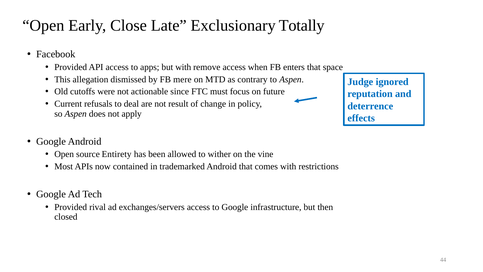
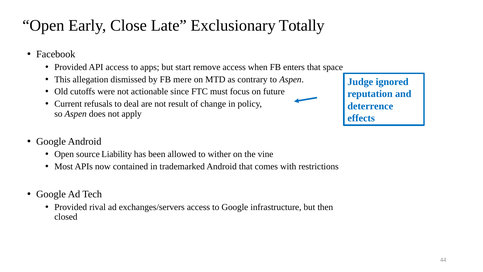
but with: with -> start
Entirety: Entirety -> Liability
